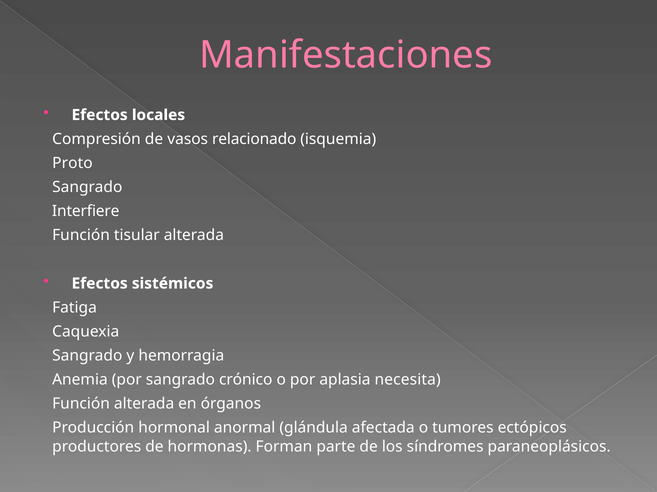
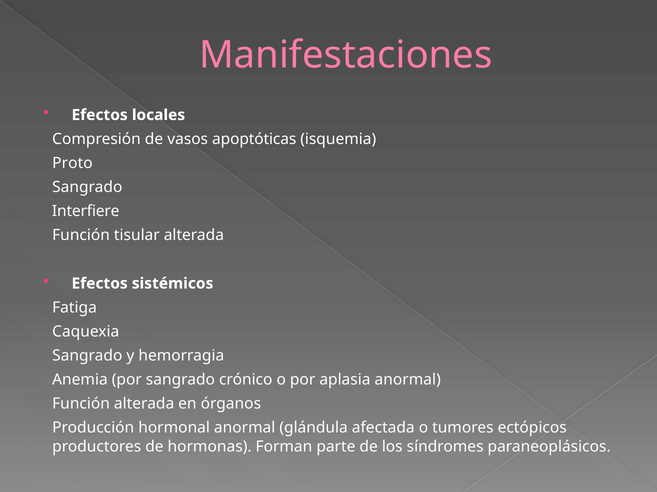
relacionado: relacionado -> apoptóticas
aplasia necesita: necesita -> anormal
